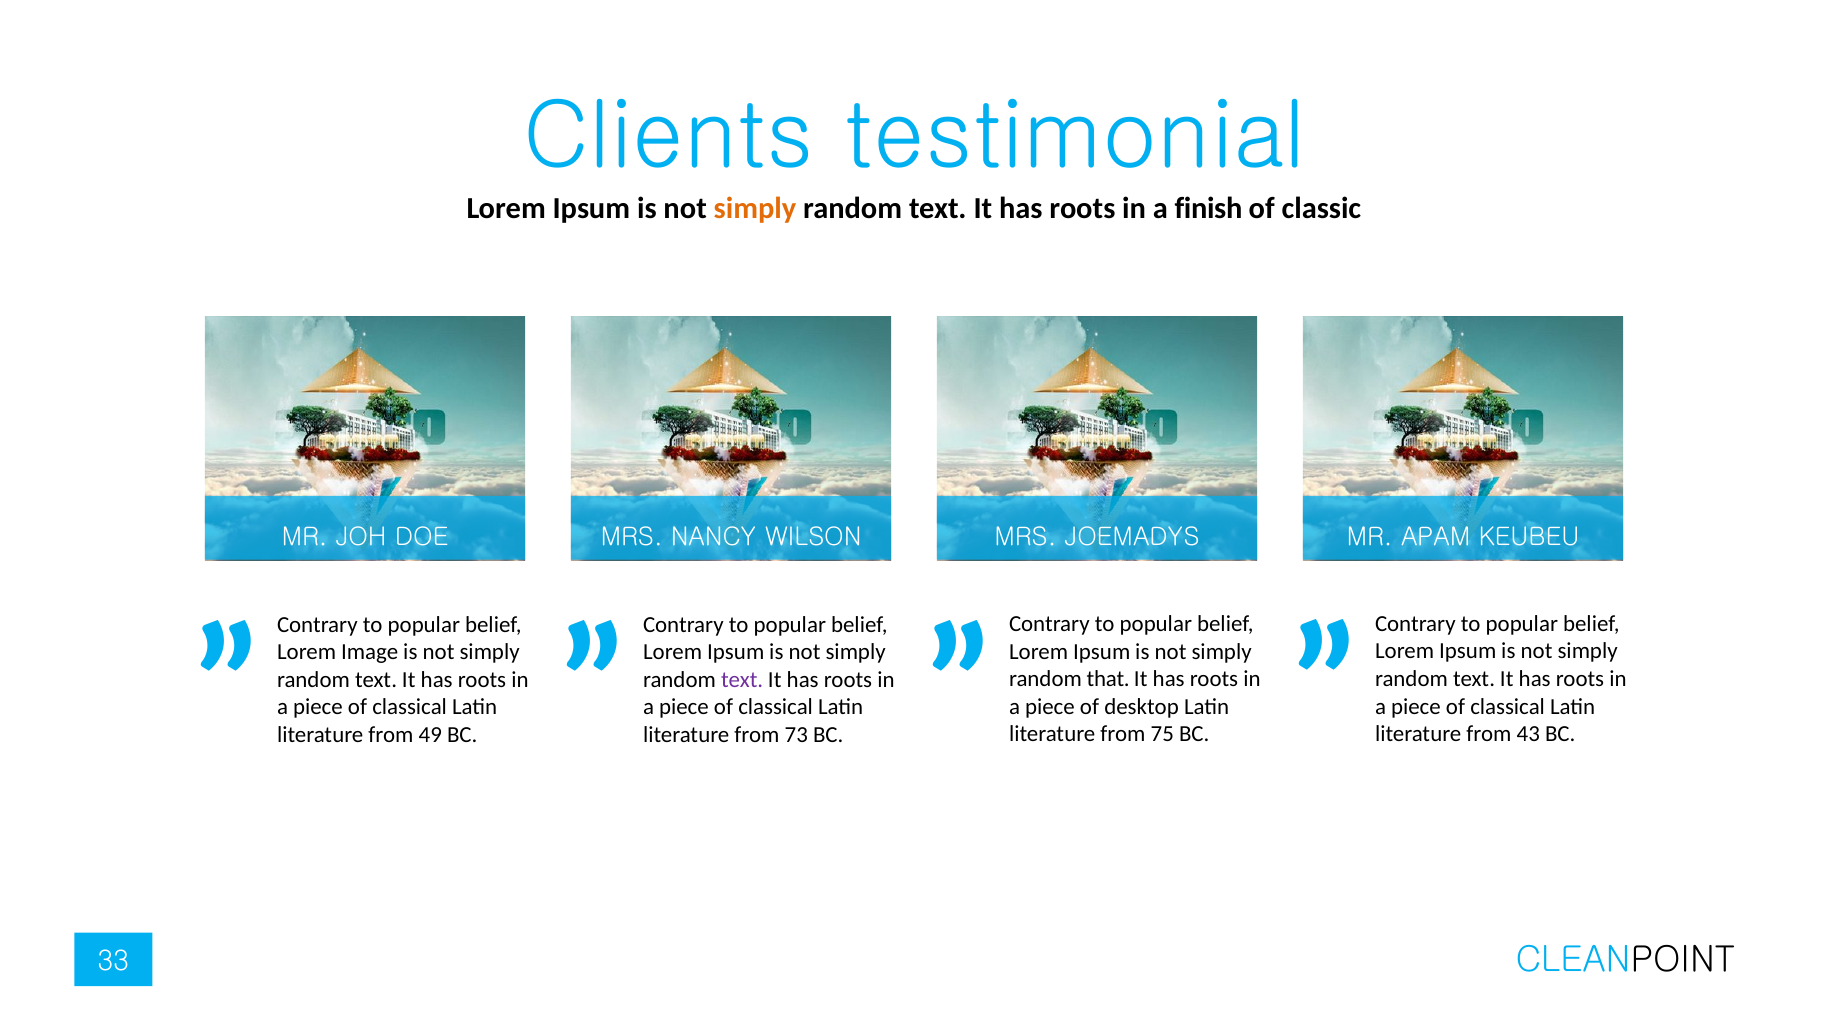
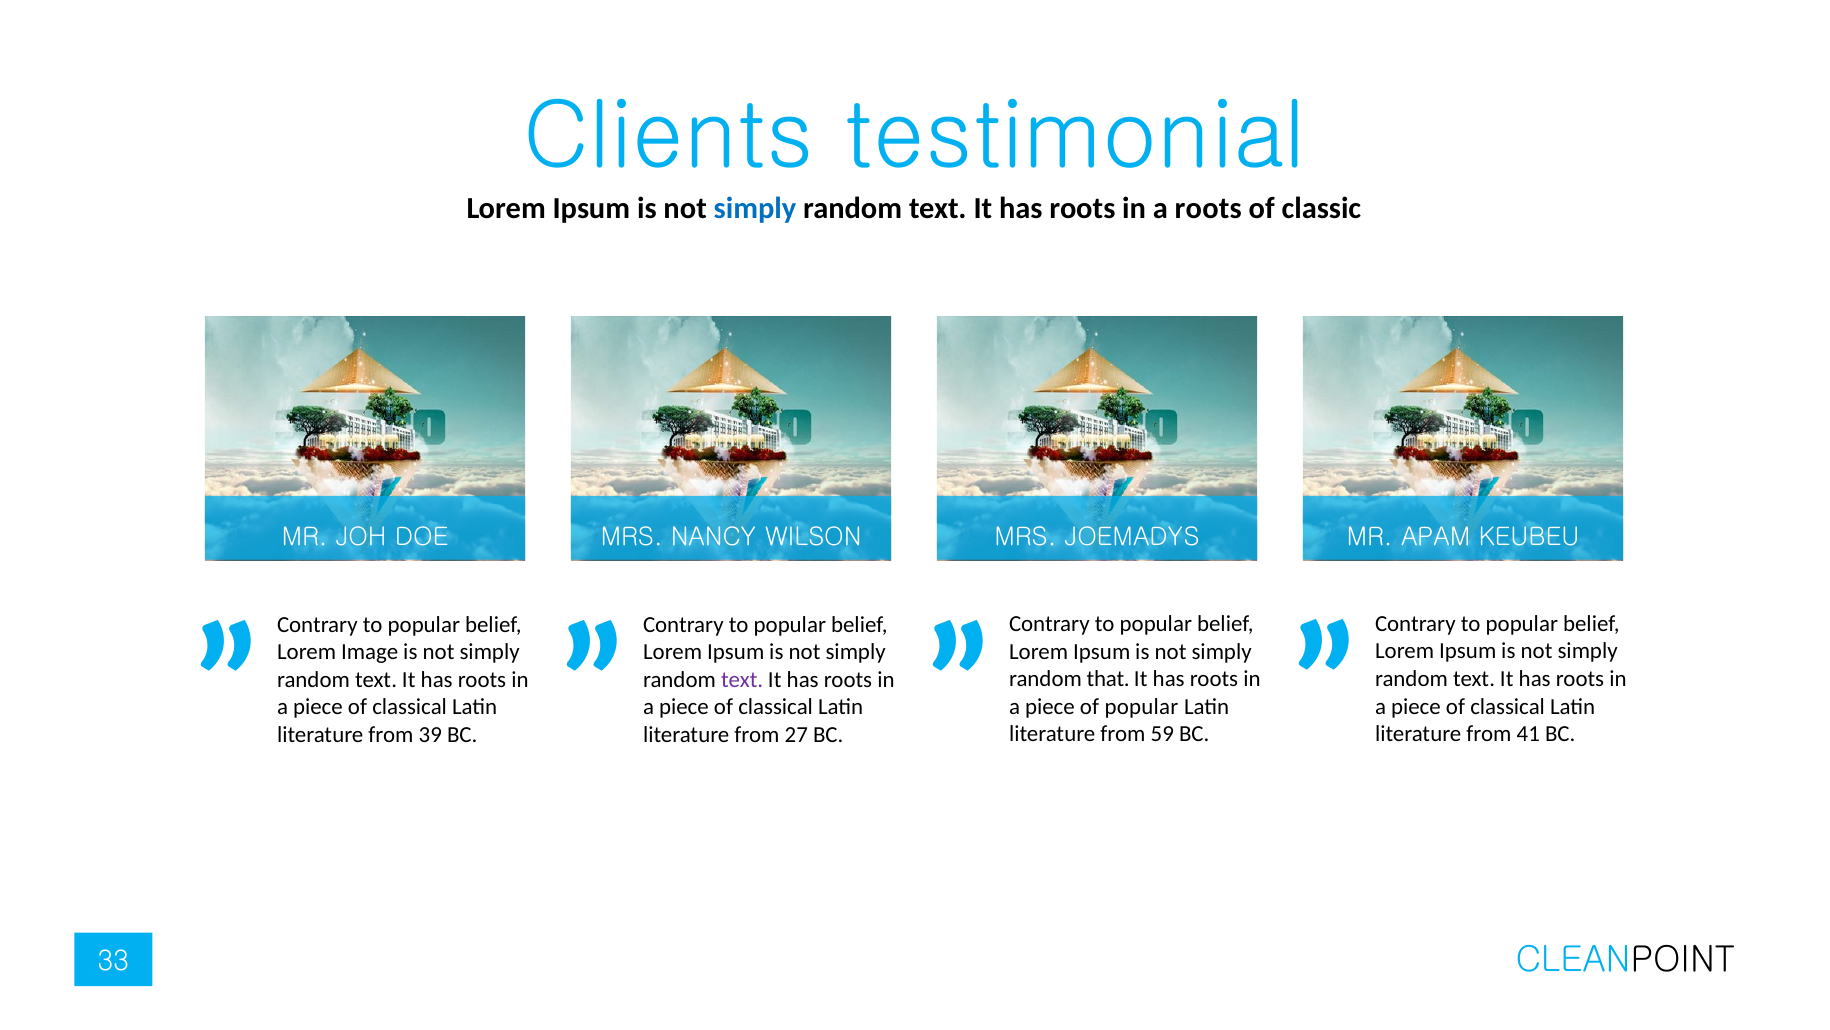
simply at (755, 209) colour: orange -> blue
a finish: finish -> roots
desktop at (1142, 706): desktop -> popular
43: 43 -> 41
75: 75 -> 59
73: 73 -> 27
49: 49 -> 39
